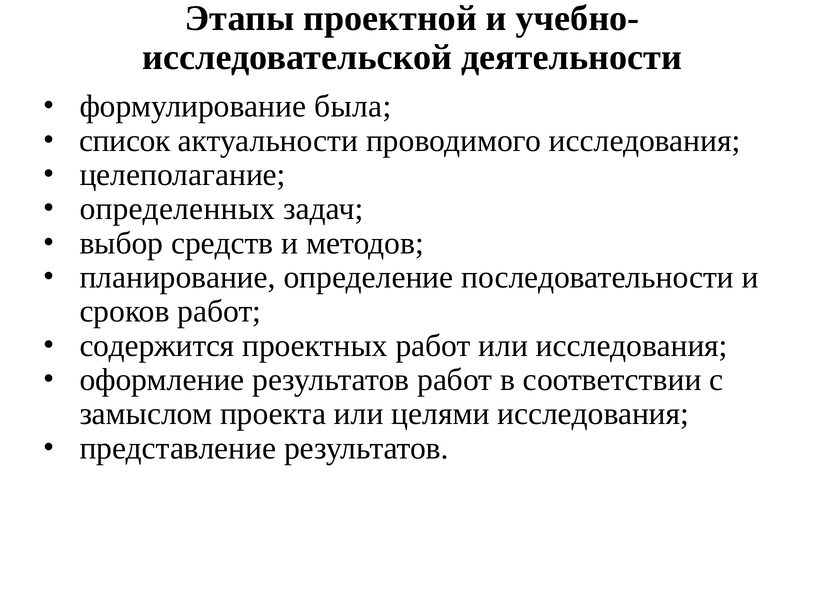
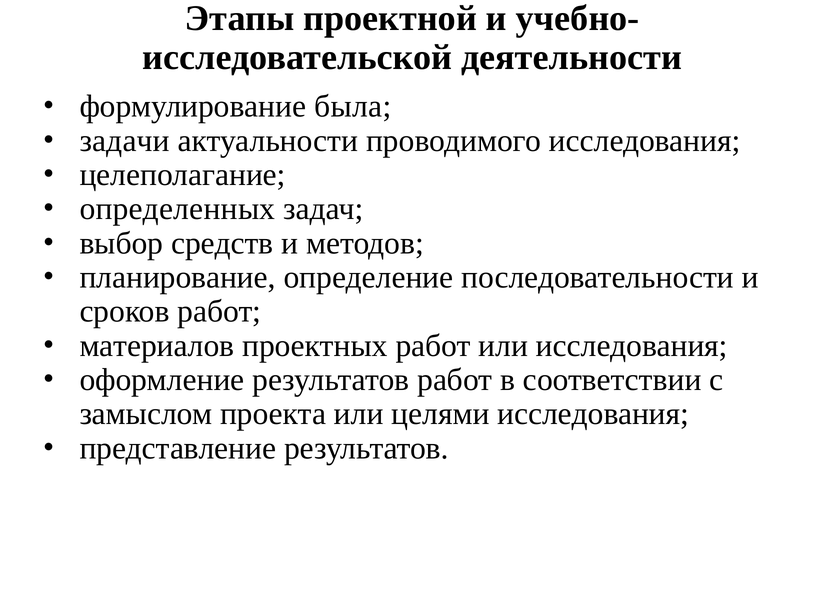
список: список -> задачи
содержится: содержится -> материалов
